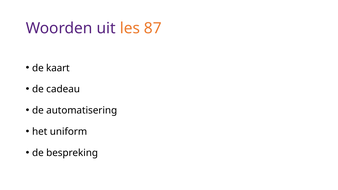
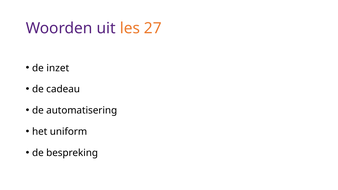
87: 87 -> 27
kaart: kaart -> inzet
